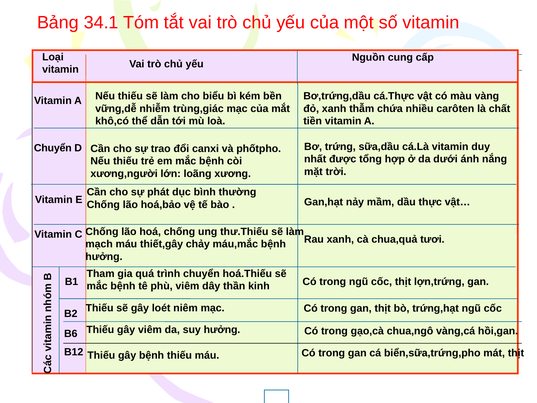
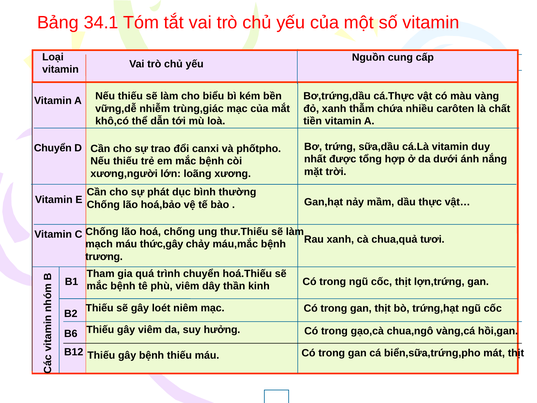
thiết,gây: thiết,gây -> thức,gây
hưởng at (104, 256): hưởng -> trương
